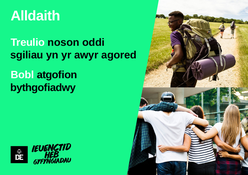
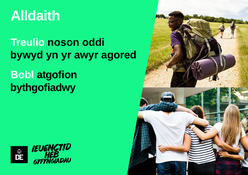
sgiliau: sgiliau -> bywyd
